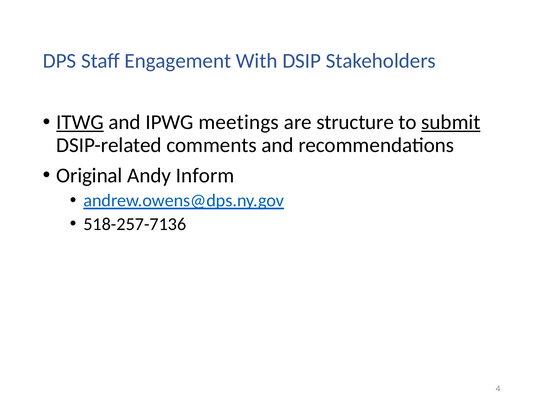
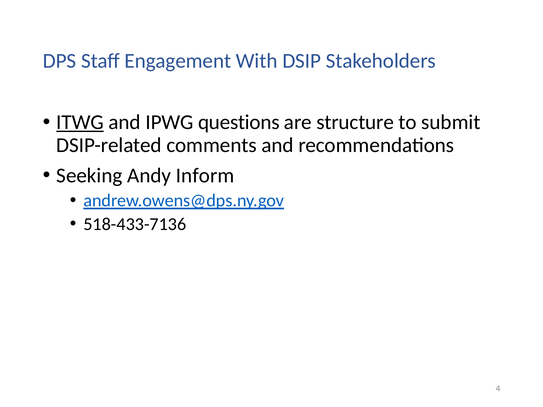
meetings: meetings -> questions
submit underline: present -> none
Original: Original -> Seeking
518-257-7136: 518-257-7136 -> 518-433-7136
